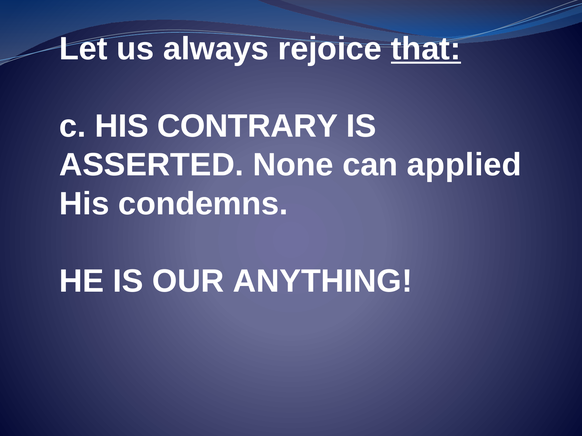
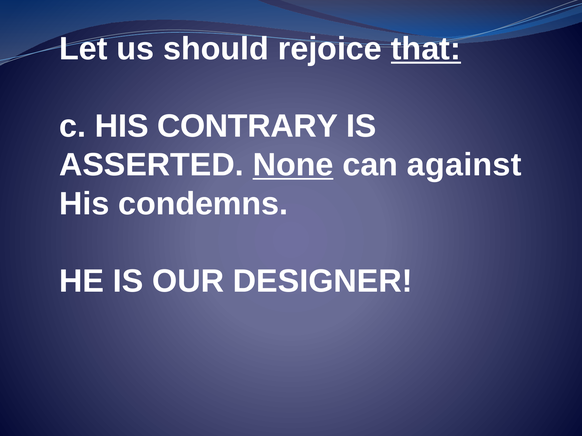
always: always -> should
None underline: none -> present
applied: applied -> against
ANYTHING: ANYTHING -> DESIGNER
